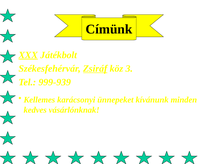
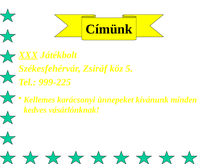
Zsiráf underline: present -> none
3: 3 -> 5
999-939: 999-939 -> 999-225
